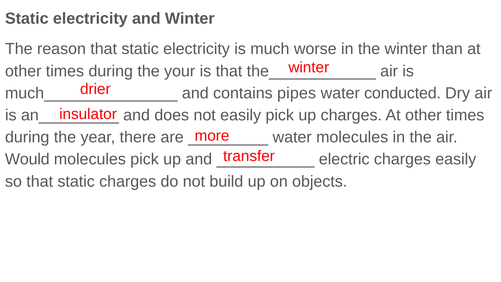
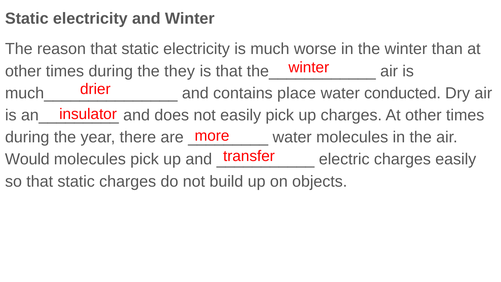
your: your -> they
pipes: pipes -> place
